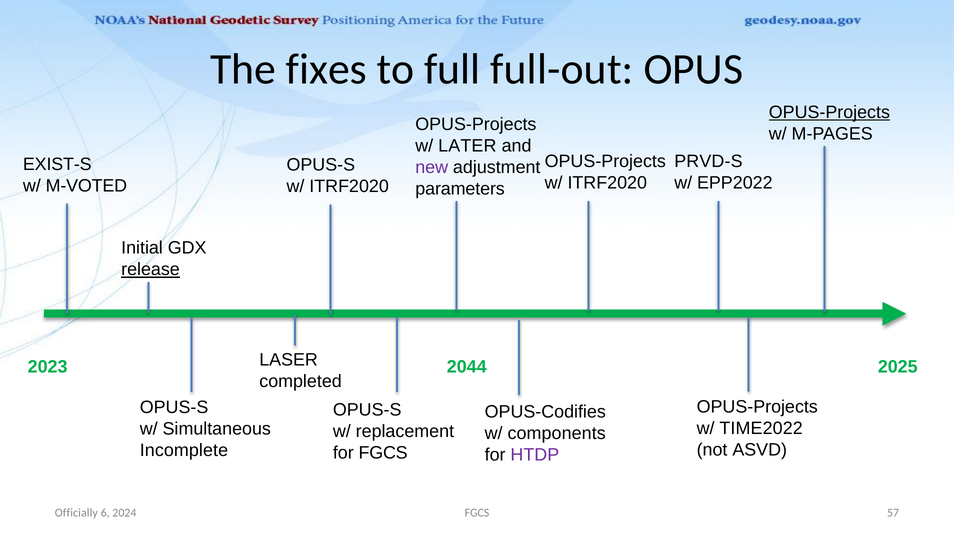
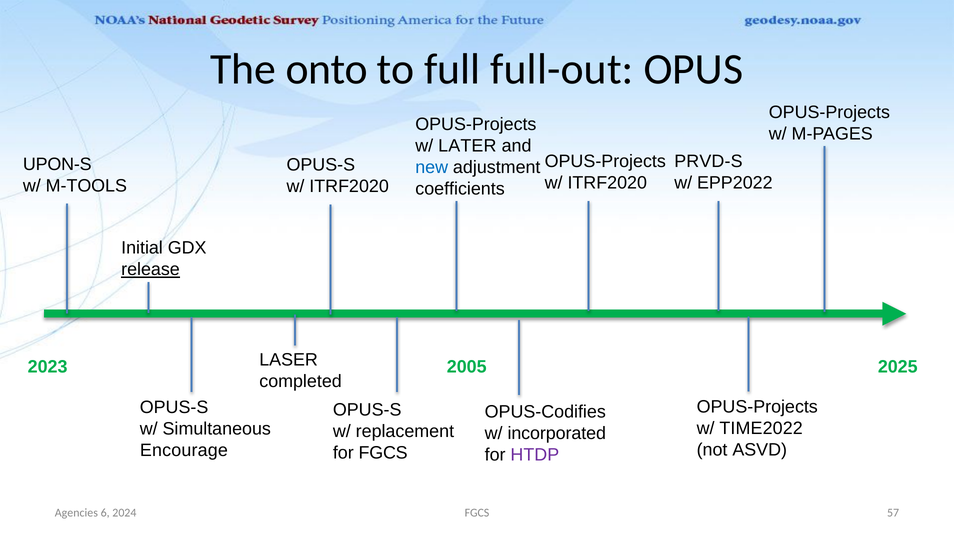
fixes: fixes -> onto
OPUS-Projects at (829, 112) underline: present -> none
EXIST-S: EXIST-S -> UPON-S
new colour: purple -> blue
M-VOTED: M-VOTED -> M-TOOLS
parameters: parameters -> coefficients
2044: 2044 -> 2005
components: components -> incorporated
Incomplete: Incomplete -> Encourage
Officially: Officially -> Agencies
